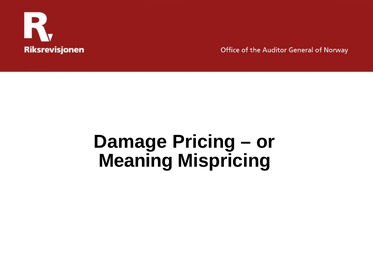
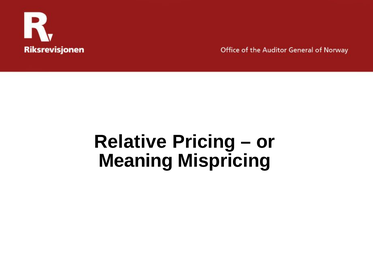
Damage: Damage -> Relative
